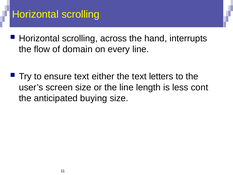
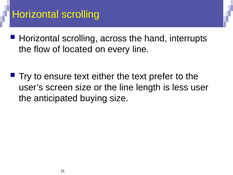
domain: domain -> located
letters: letters -> prefer
cont: cont -> user
